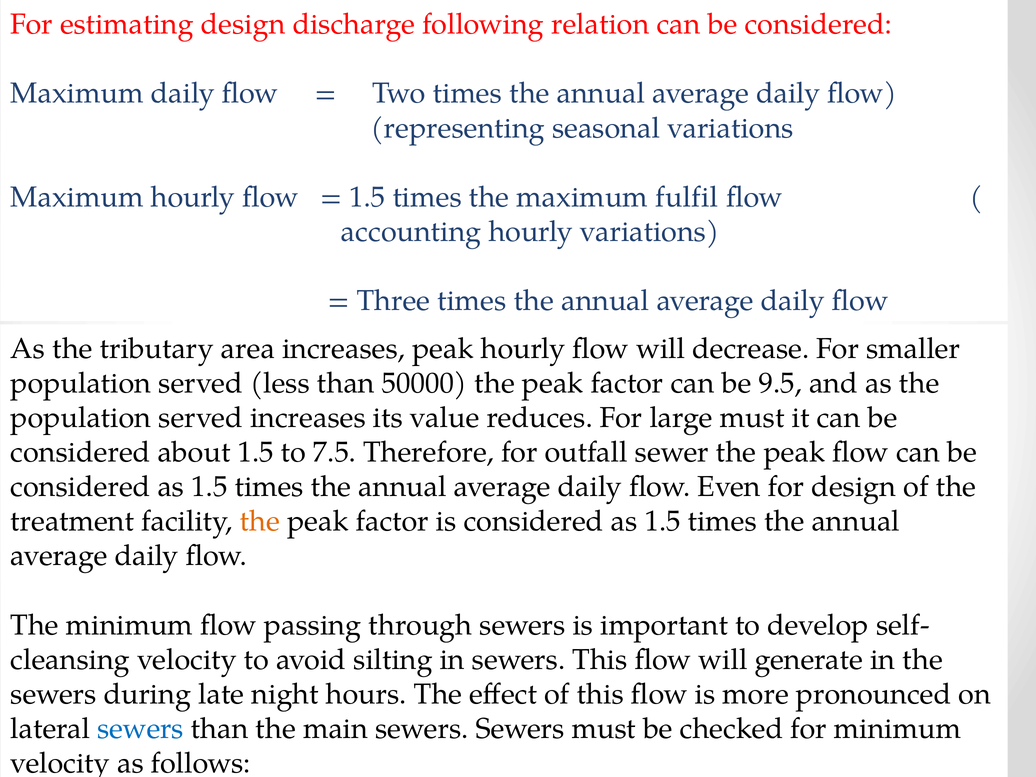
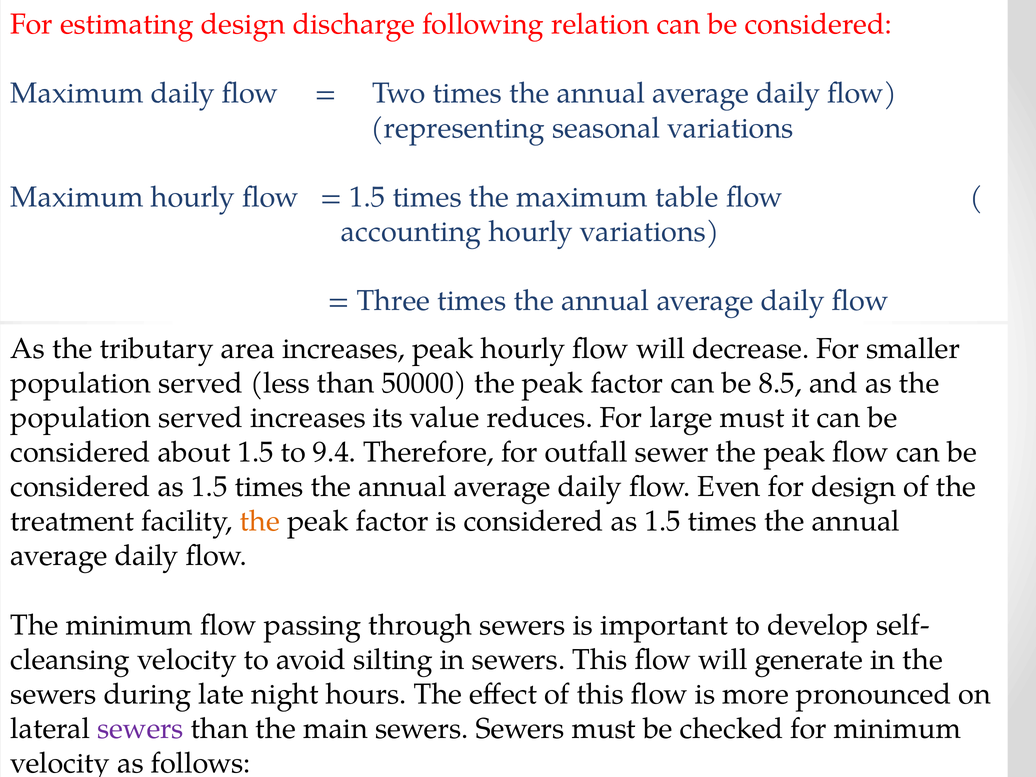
fulfil: fulfil -> table
9.5: 9.5 -> 8.5
7.5: 7.5 -> 9.4
sewers at (140, 729) colour: blue -> purple
